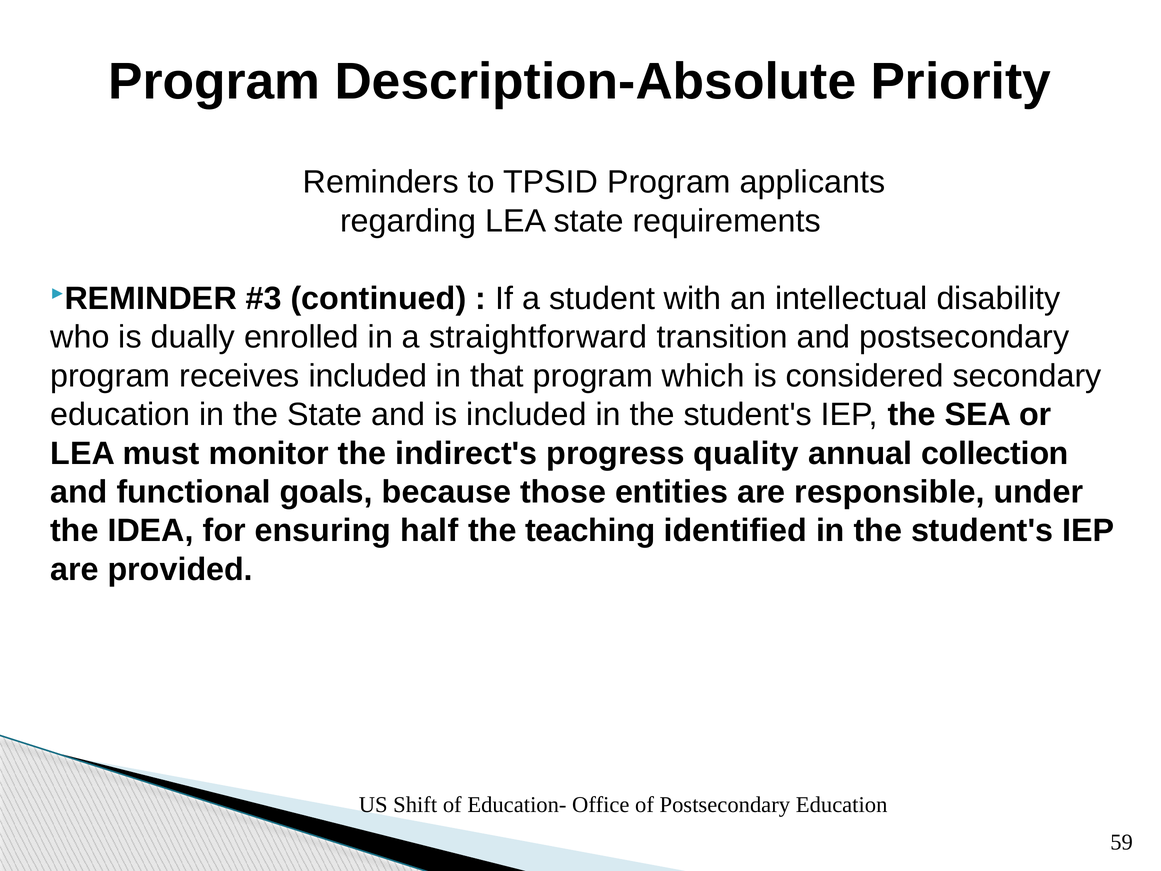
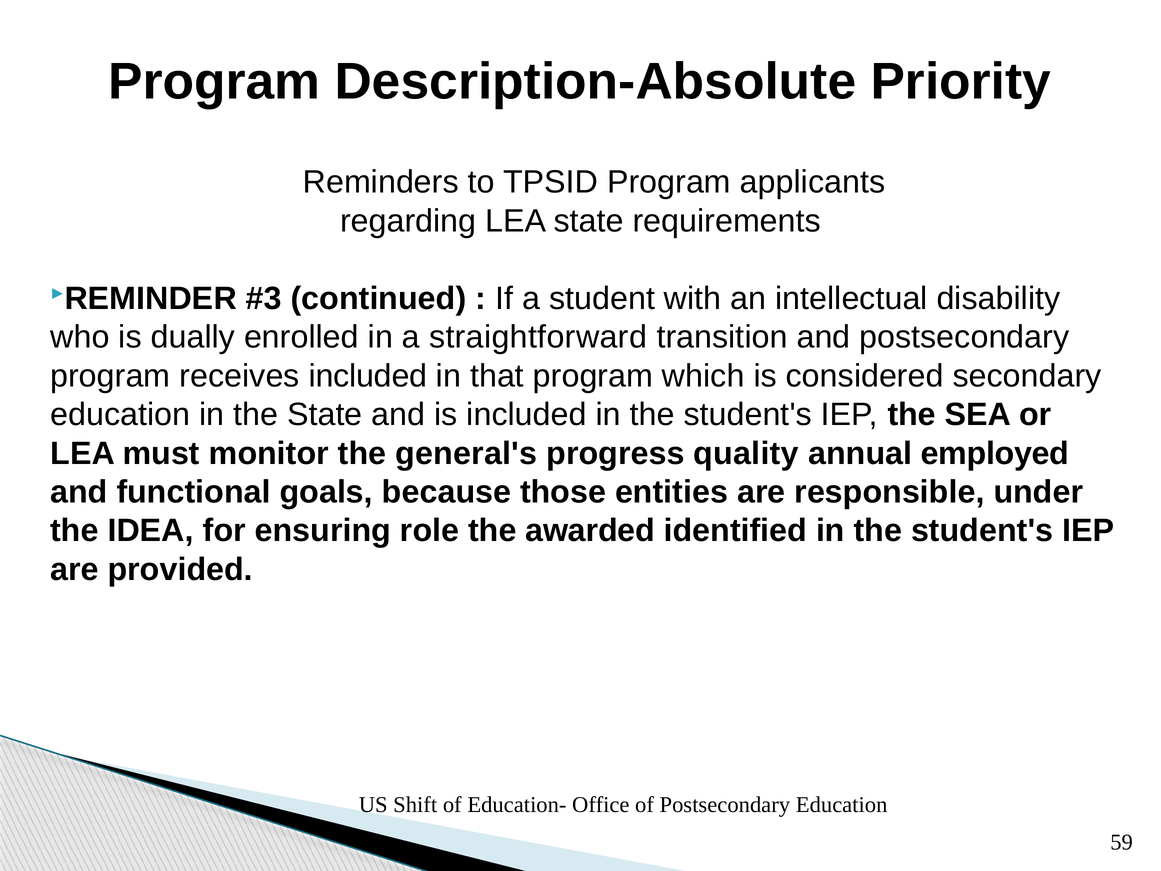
indirect's: indirect's -> general's
collection: collection -> employed
half: half -> role
teaching: teaching -> awarded
